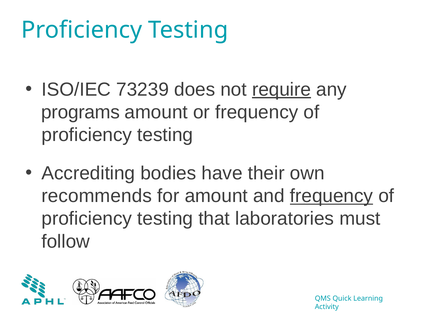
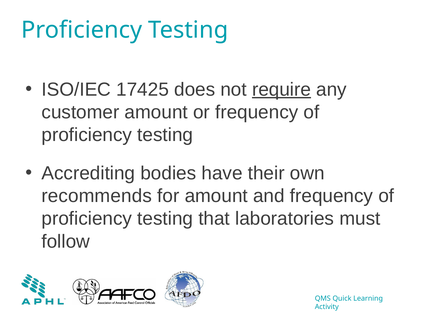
73239: 73239 -> 17425
programs: programs -> customer
frequency at (332, 196) underline: present -> none
